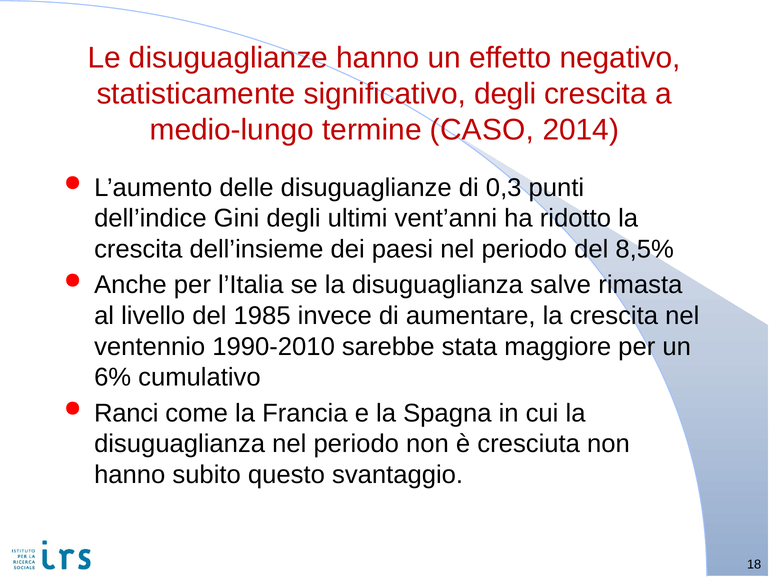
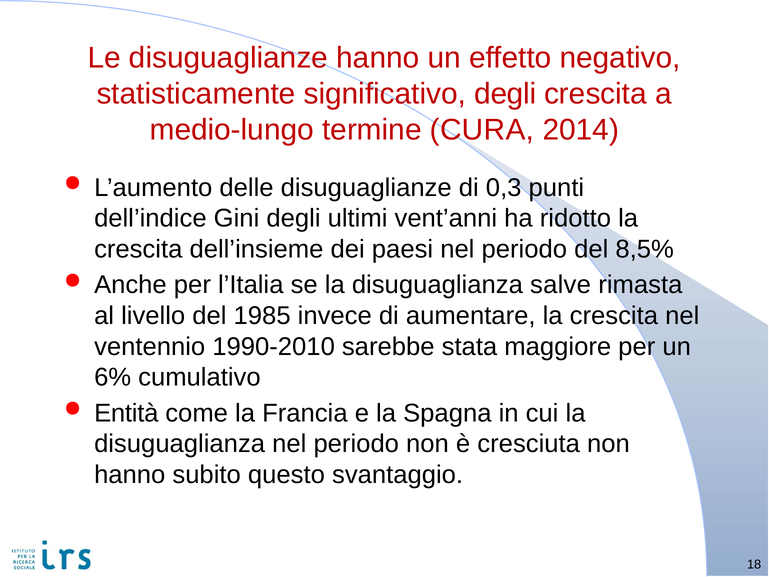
CASO: CASO -> CURA
Ranci: Ranci -> Entità
